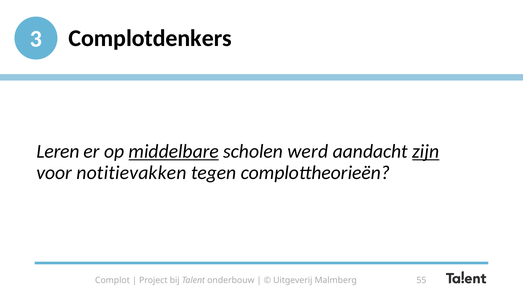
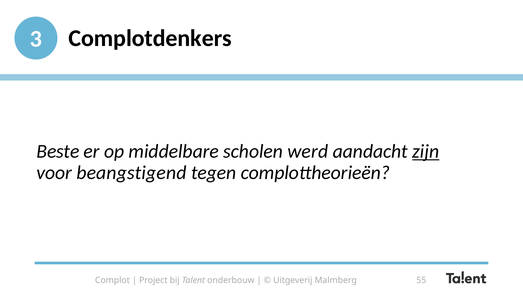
Leren: Leren -> Beste
middelbare underline: present -> none
notitievakken: notitievakken -> beangstigend
